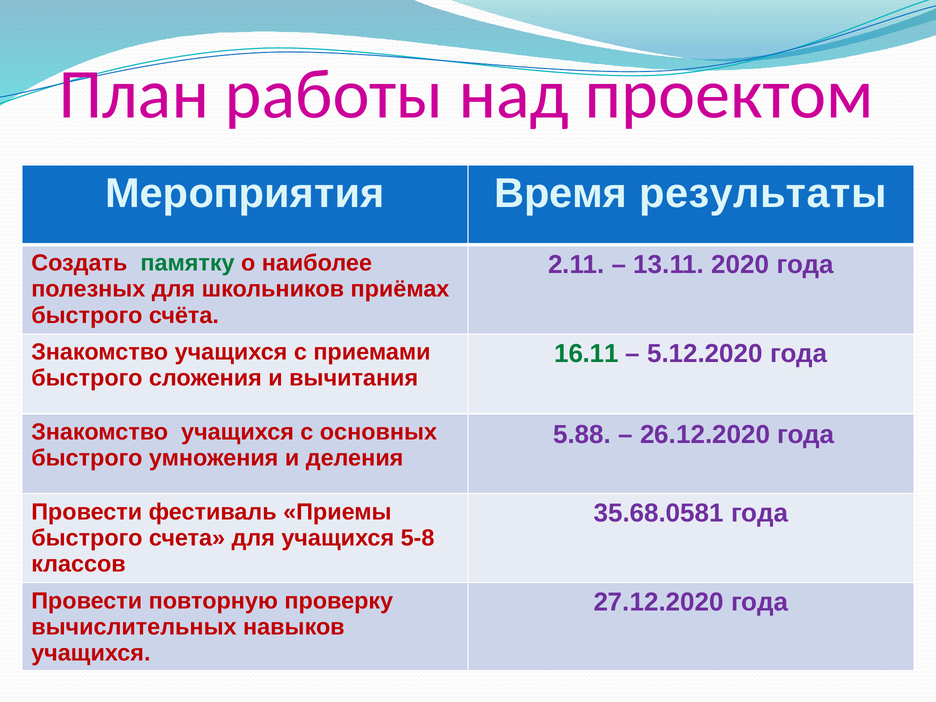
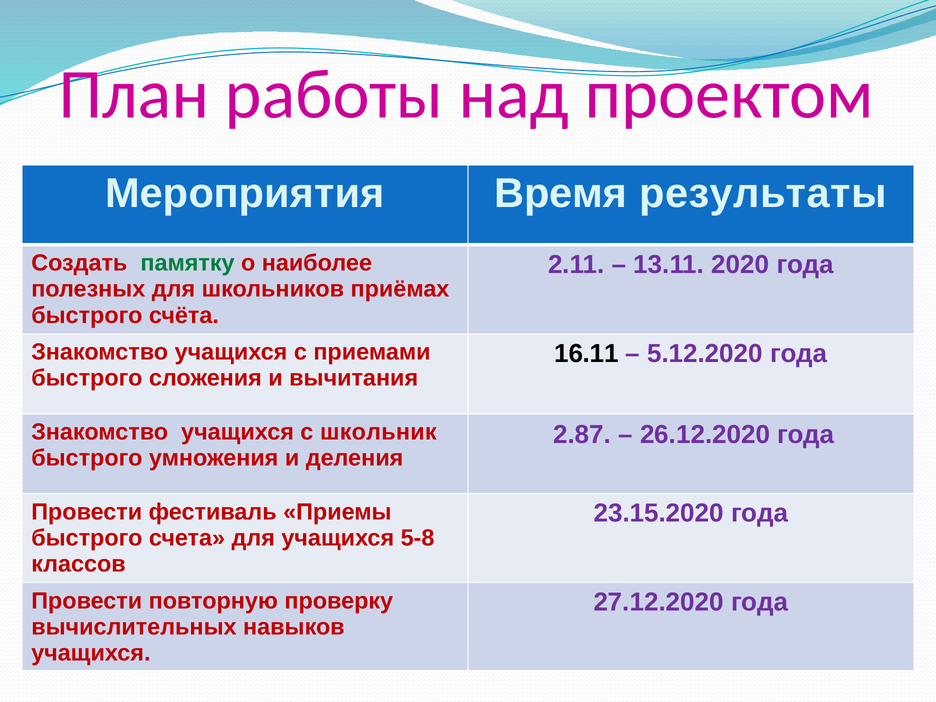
16.11 colour: green -> black
основных: основных -> школьник
5.88: 5.88 -> 2.87
35.68.0581: 35.68.0581 -> 23.15.2020
